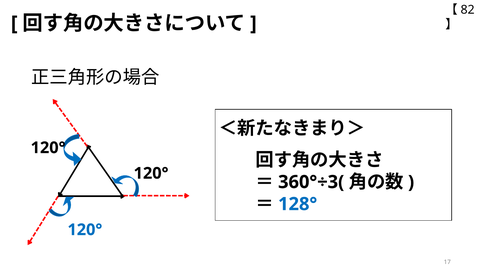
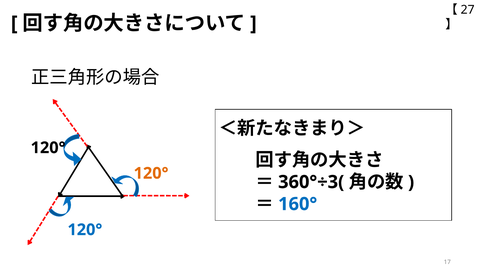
82: 82 -> 27
120° at (151, 173) colour: black -> orange
128°: 128° -> 160°
